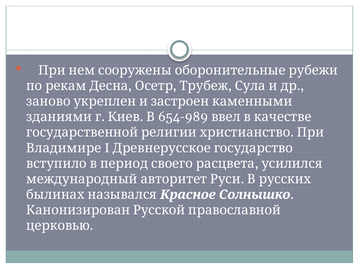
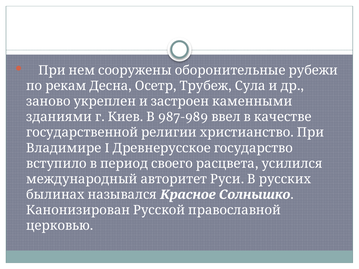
654-989: 654-989 -> 987-989
